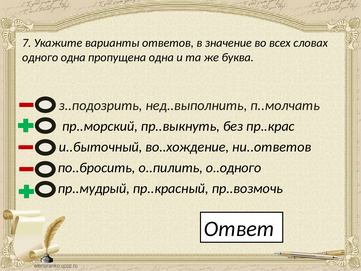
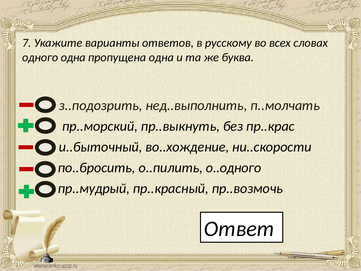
значение: значение -> русскому
ни..ответов: ни..ответов -> ни..скорости
